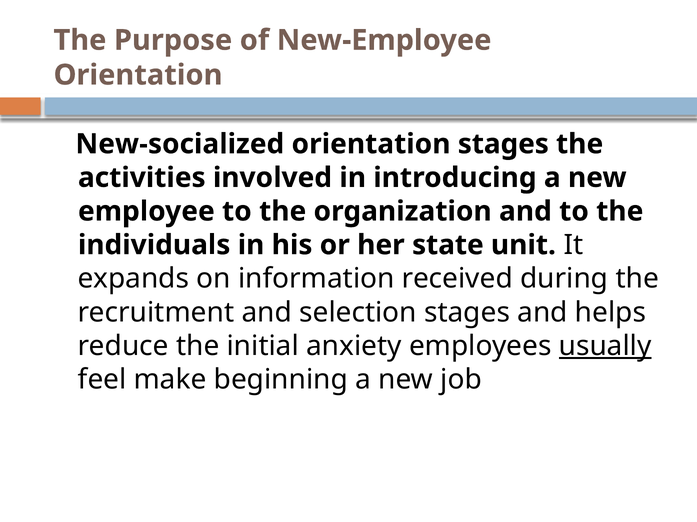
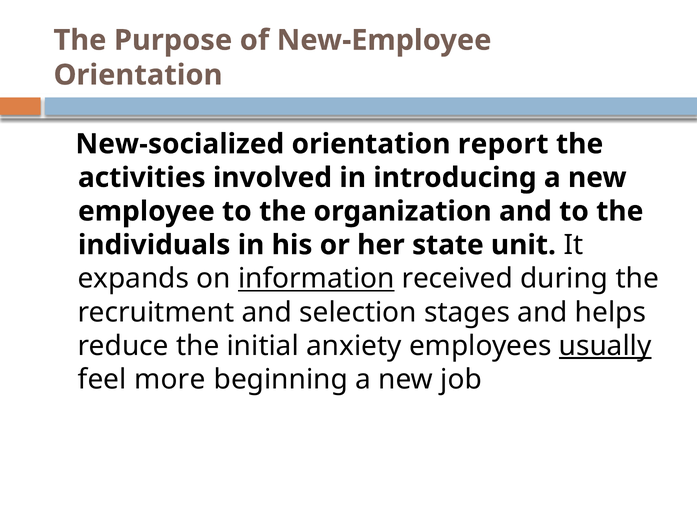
orientation stages: stages -> report
information underline: none -> present
make: make -> more
